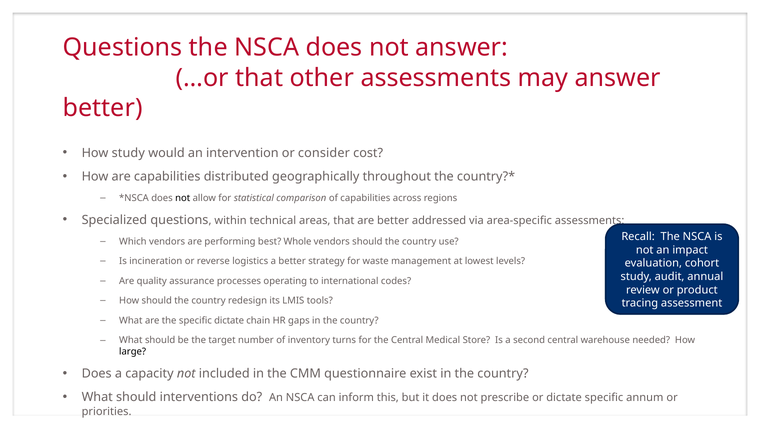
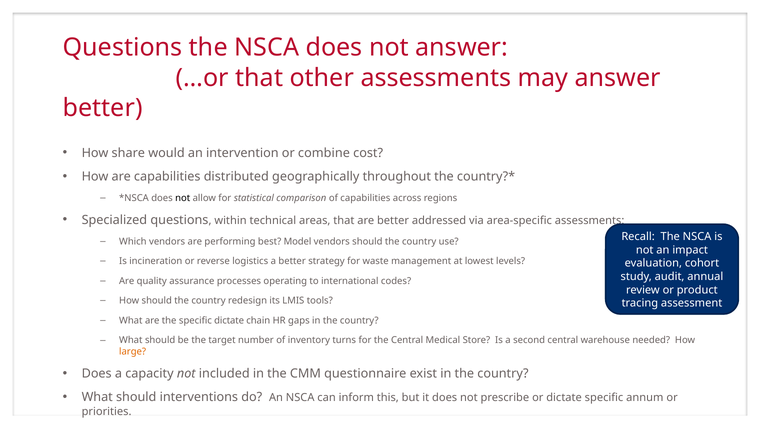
How study: study -> share
consider: consider -> combine
Whole: Whole -> Model
large colour: black -> orange
